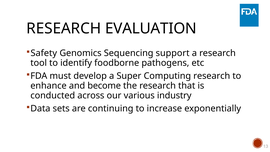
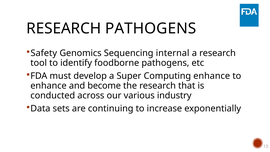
RESEARCH EVALUATION: EVALUATION -> PATHOGENS
support: support -> internal
Computing research: research -> enhance
